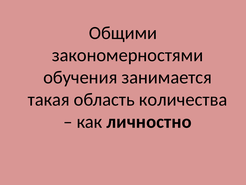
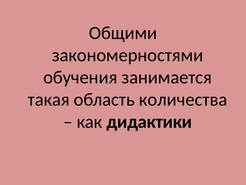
личностно: личностно -> дидактики
